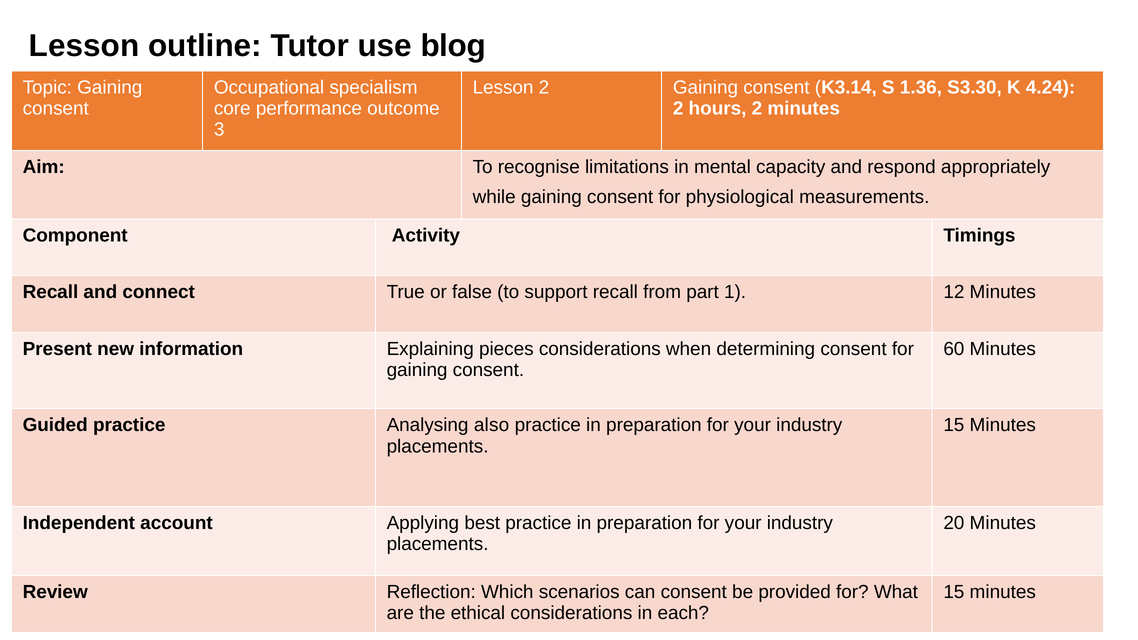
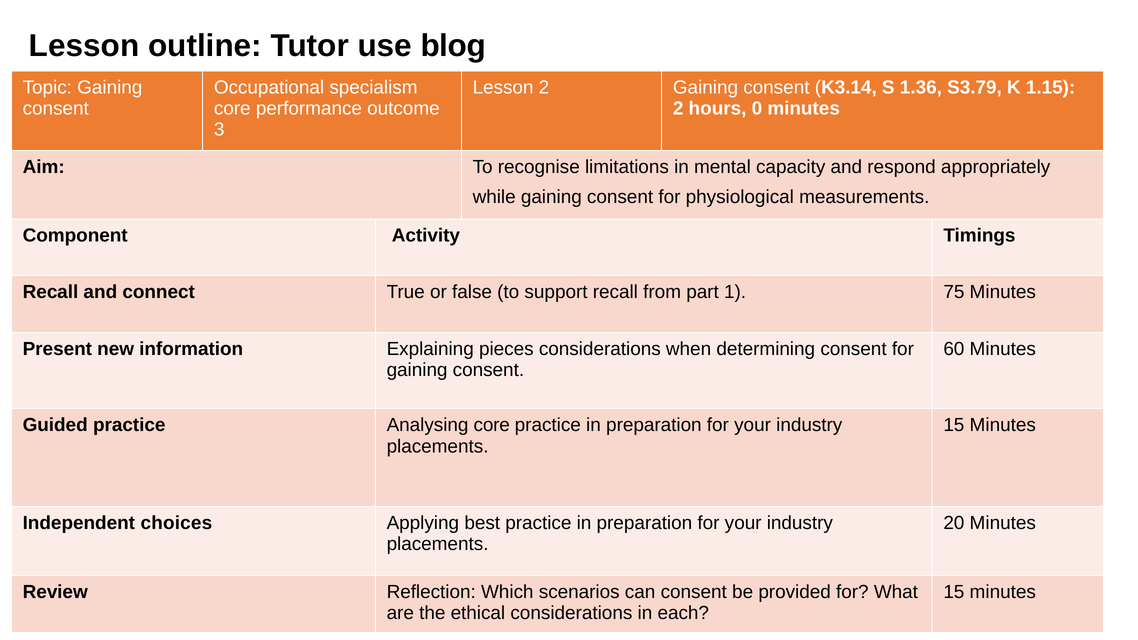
S3.30: S3.30 -> S3.79
4.24: 4.24 -> 1.15
hours 2: 2 -> 0
12: 12 -> 75
Analysing also: also -> core
account: account -> choices
